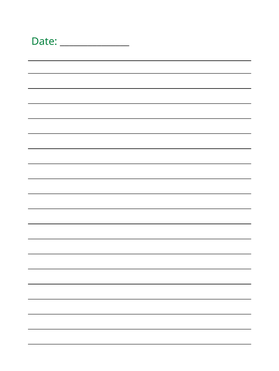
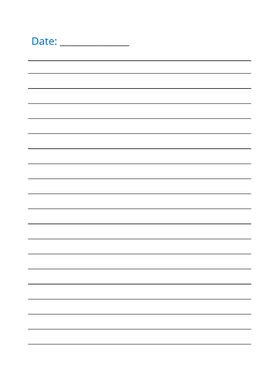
Date colour: green -> blue
